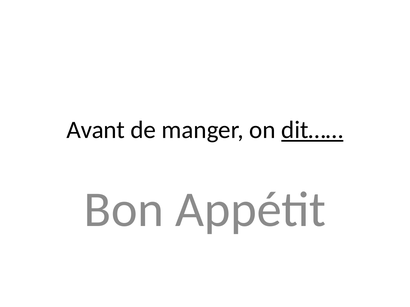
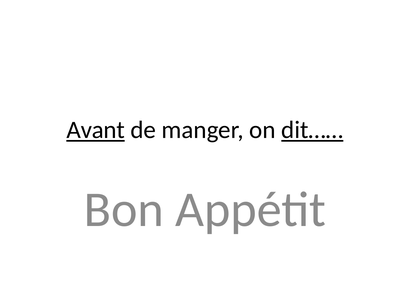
Avant underline: none -> present
